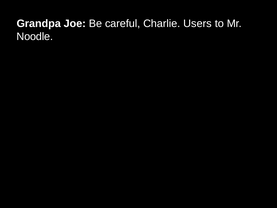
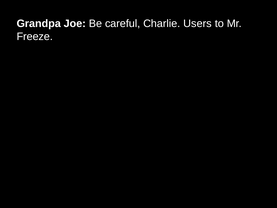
Noodle: Noodle -> Freeze
